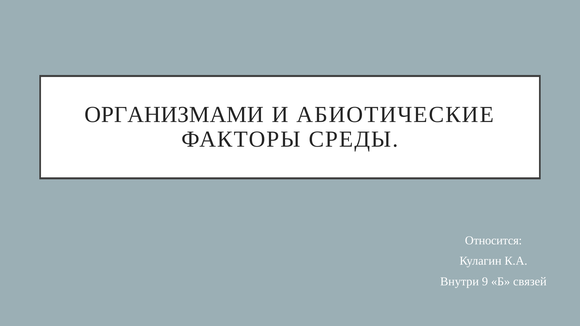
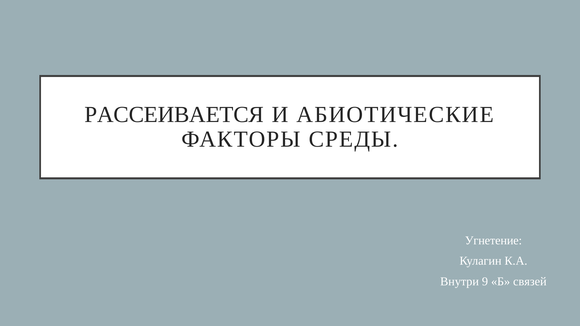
ОРГАНИЗМАМИ: ОРГАНИЗМАМИ -> РАССЕИВАЕТСЯ
Относится: Относится -> Угнетение
